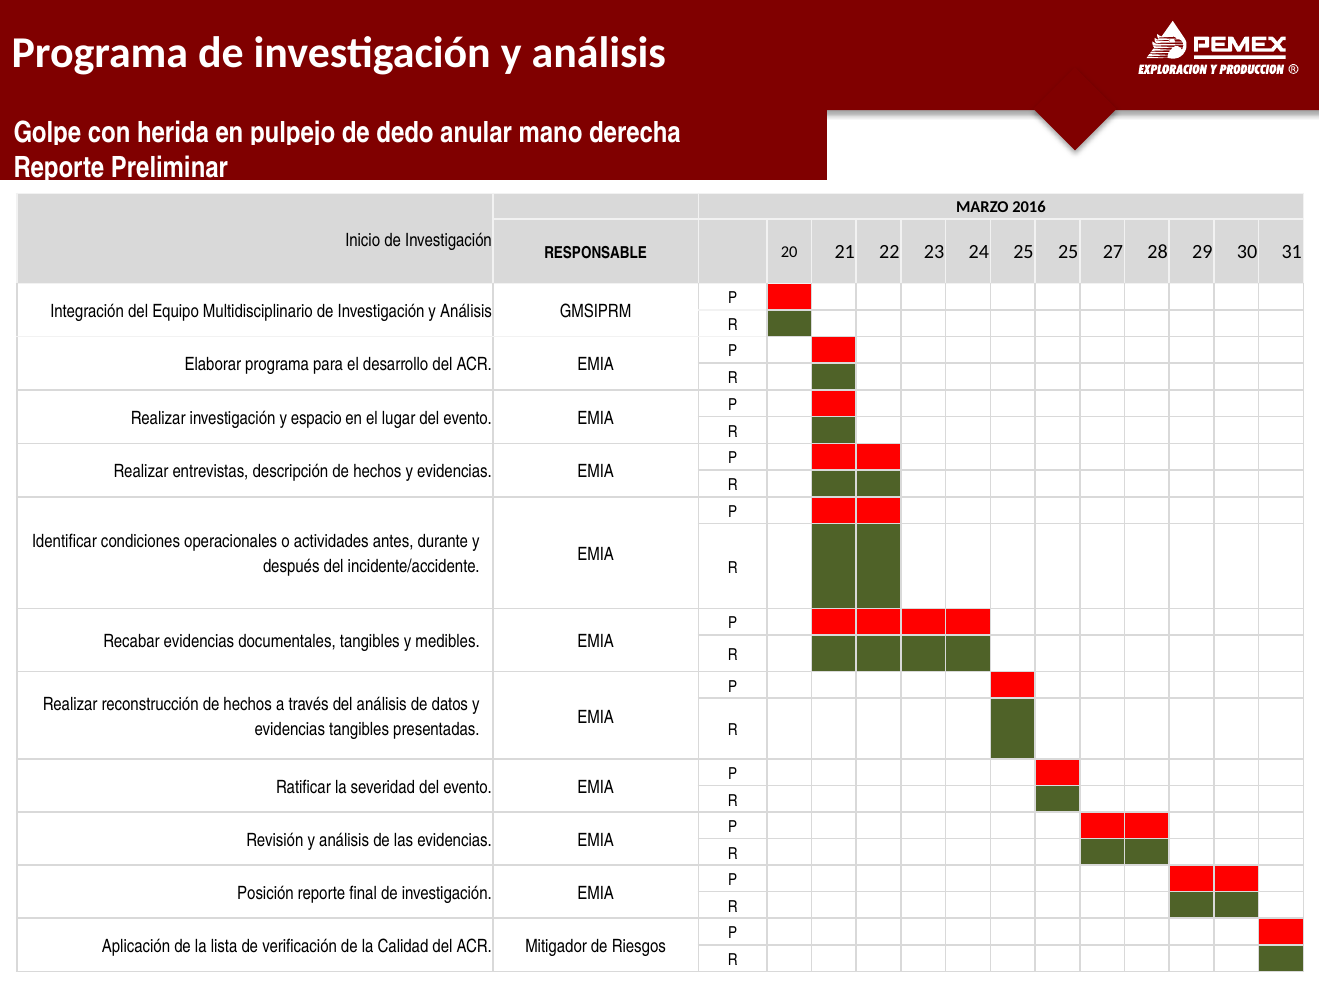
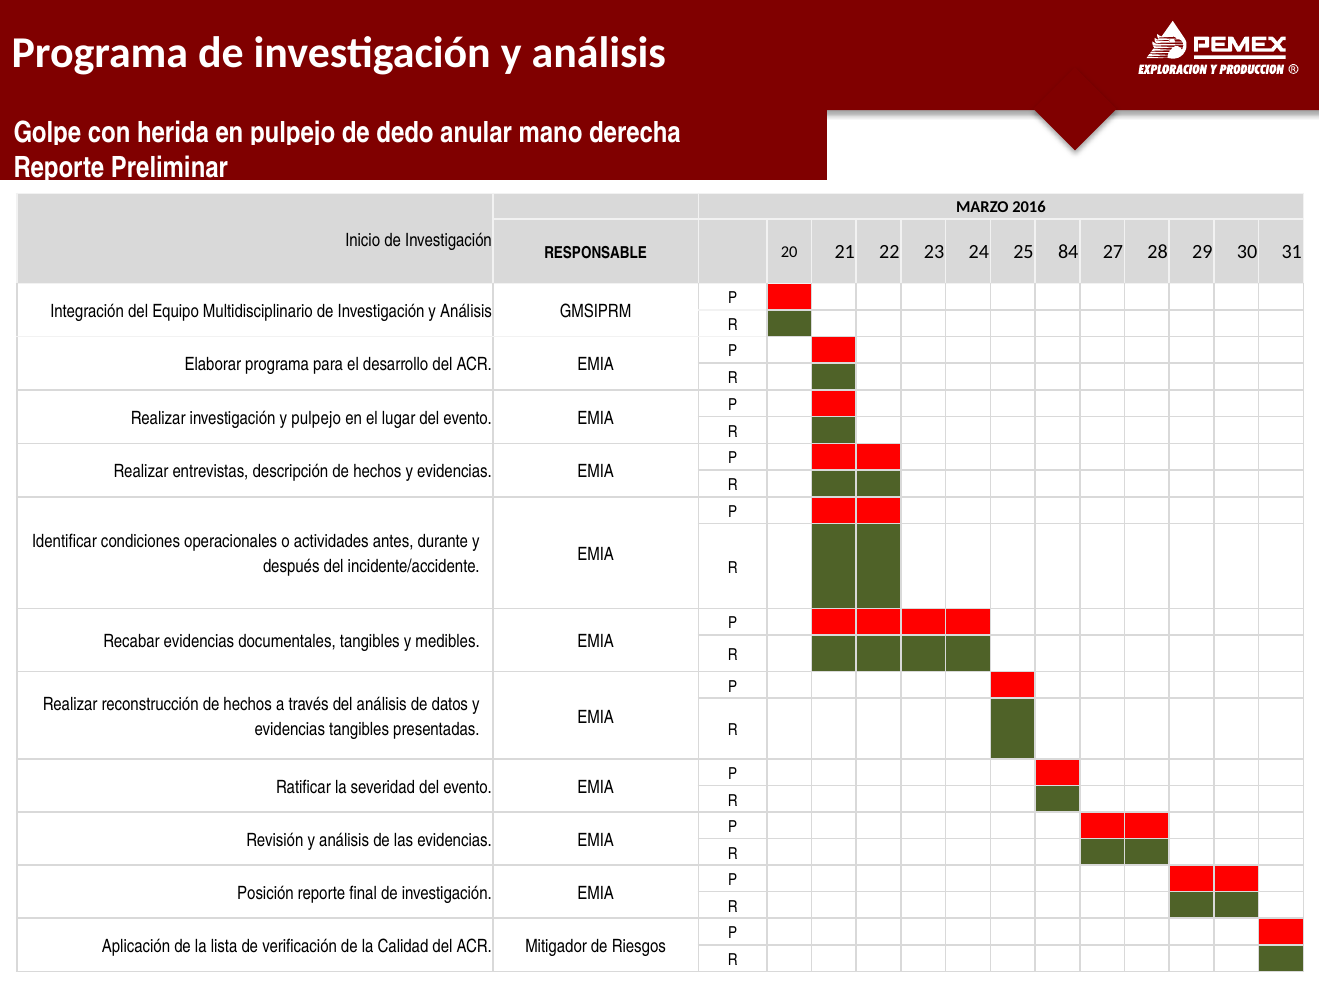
25 25: 25 -> 84
y espacio: espacio -> pulpejo
